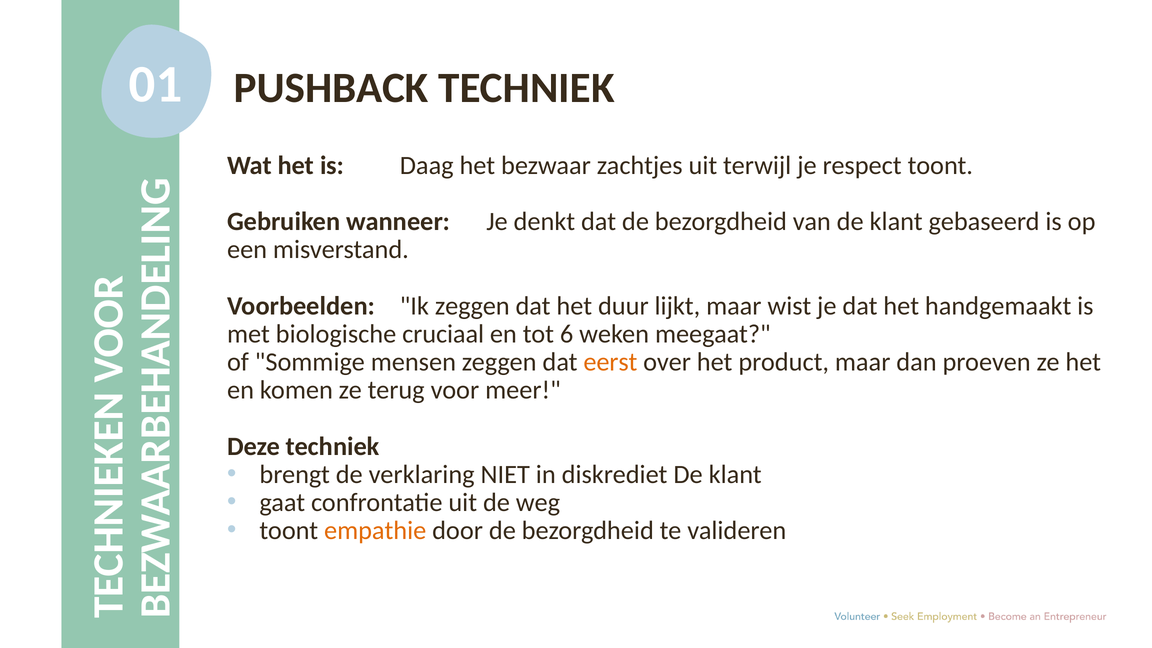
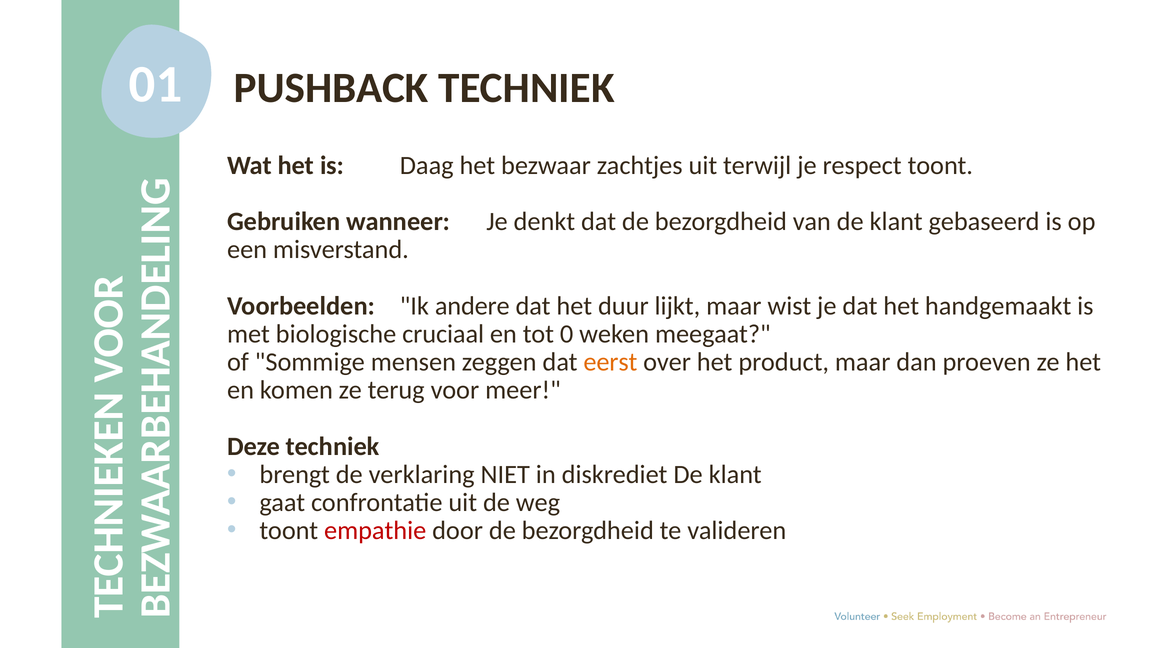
Ik zeggen: zeggen -> andere
6: 6 -> 0
empathie colour: orange -> red
